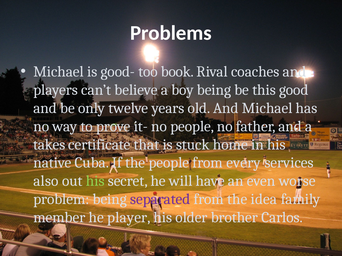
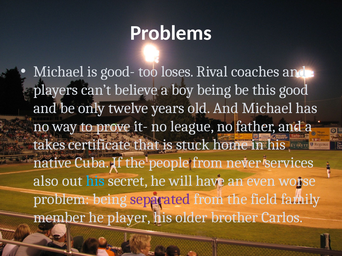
book: book -> loses
no people: people -> league
every: every -> never
his at (95, 181) colour: light green -> light blue
idea: idea -> field
